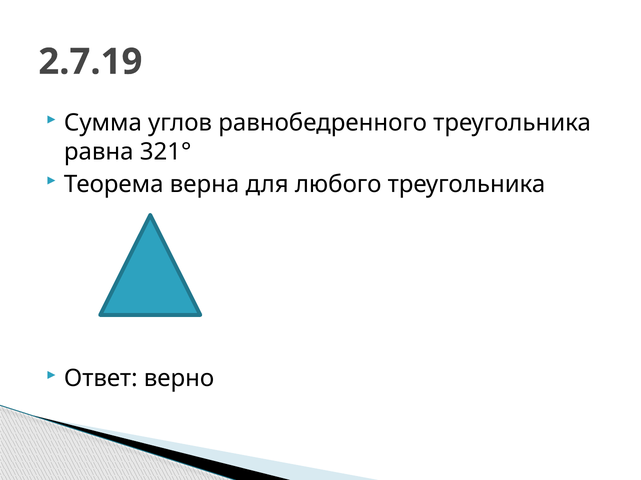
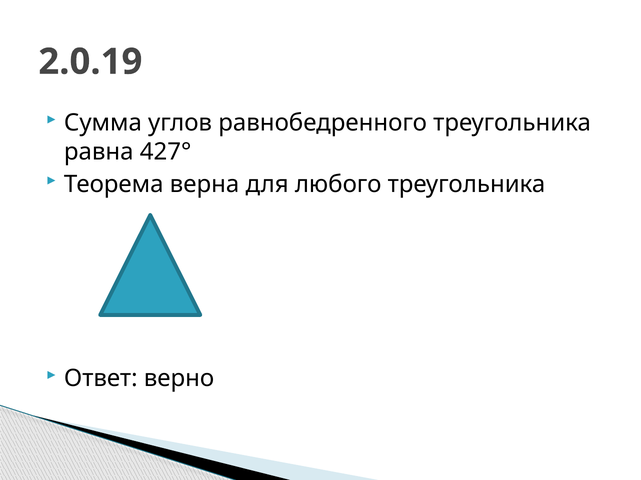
2.7.19: 2.7.19 -> 2.0.19
321°: 321° -> 427°
